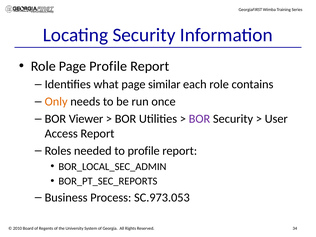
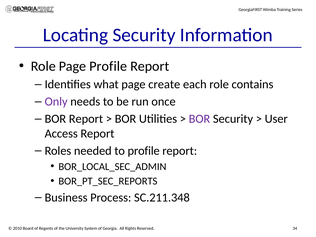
similar: similar -> create
Only colour: orange -> purple
BOR Viewer: Viewer -> Report
SC.973.053: SC.973.053 -> SC.211.348
